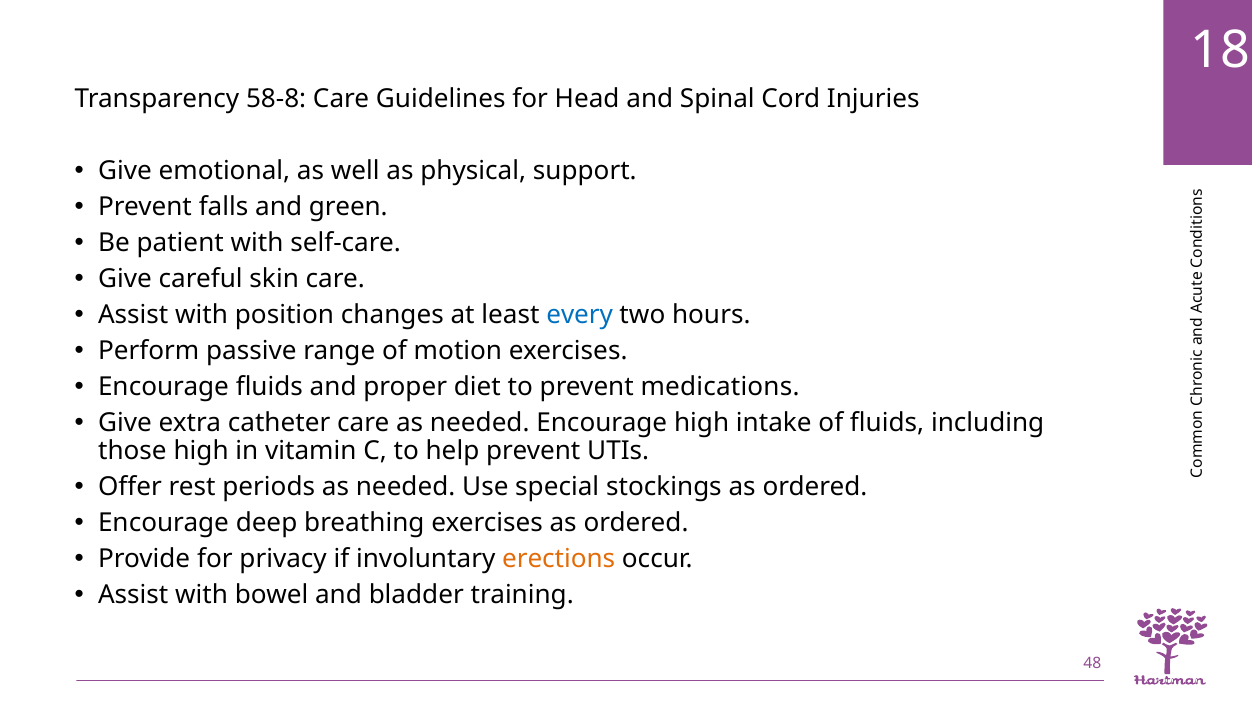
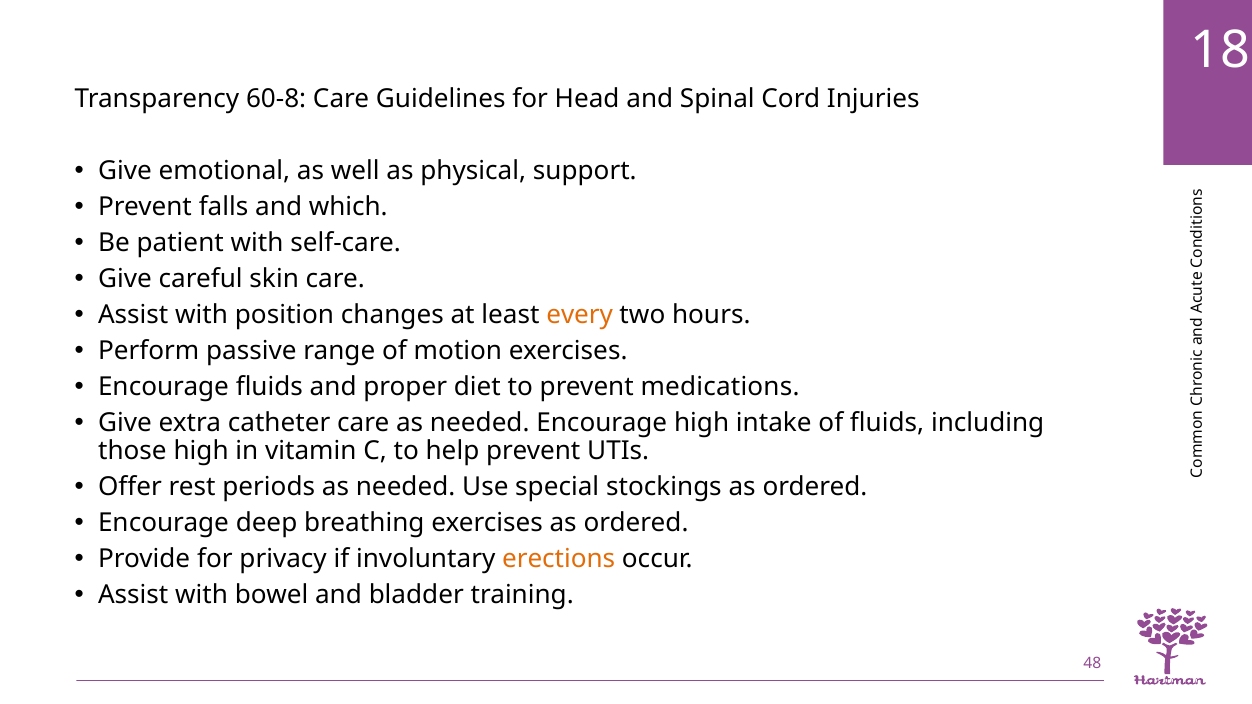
58-8: 58-8 -> 60-8
green: green -> which
every colour: blue -> orange
